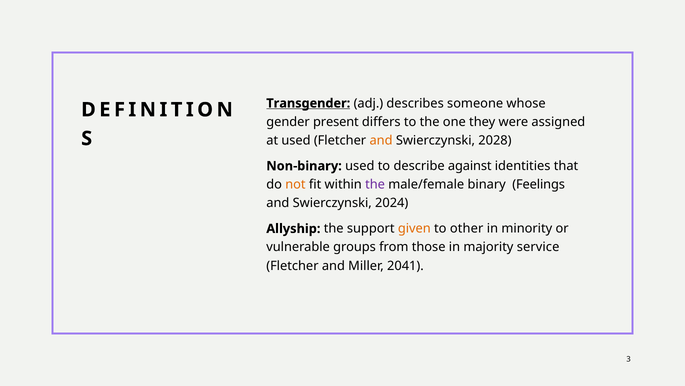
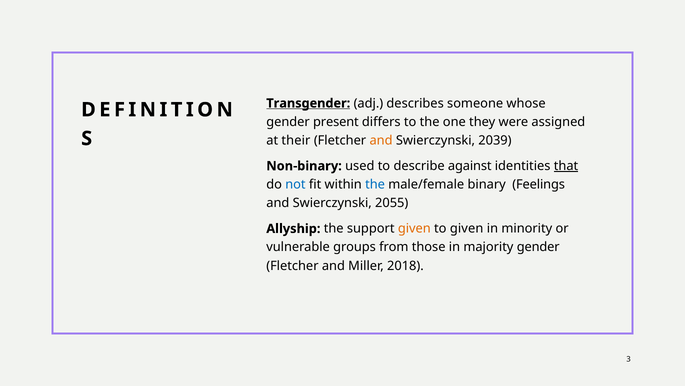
at used: used -> their
2028: 2028 -> 2039
that underline: none -> present
not colour: orange -> blue
the at (375, 184) colour: purple -> blue
2024: 2024 -> 2055
to other: other -> given
majority service: service -> gender
2041: 2041 -> 2018
